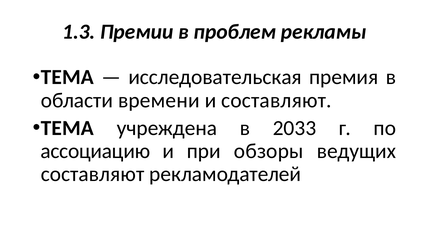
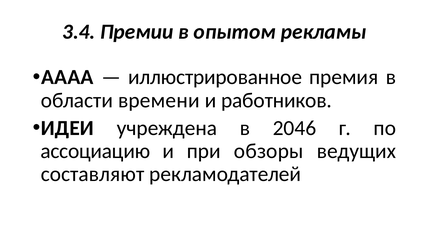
1.3: 1.3 -> 3.4
проблем: проблем -> опытом
ТЕМА at (67, 77): ТЕМА -> АААА
исследовательская: исследовательская -> иллюстрированное
и составляют: составляют -> работников
ТЕМА at (67, 128): ТЕМА -> ИДЕИ
2033: 2033 -> 2046
